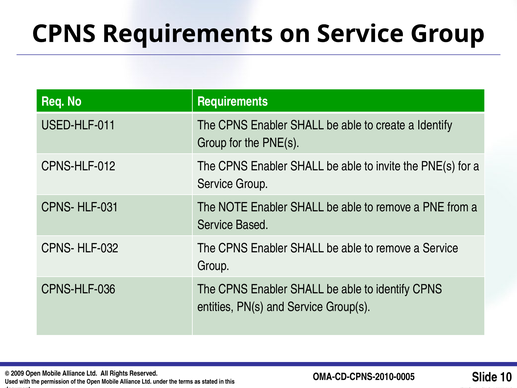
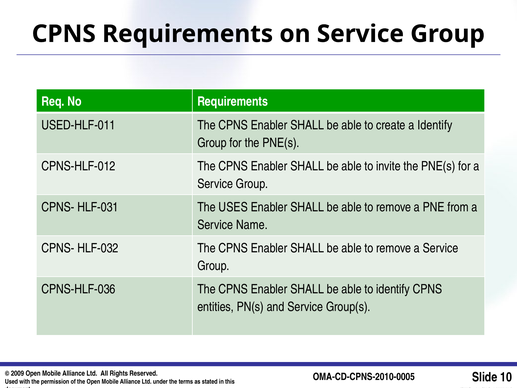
NOTE: NOTE -> USES
Based: Based -> Name
